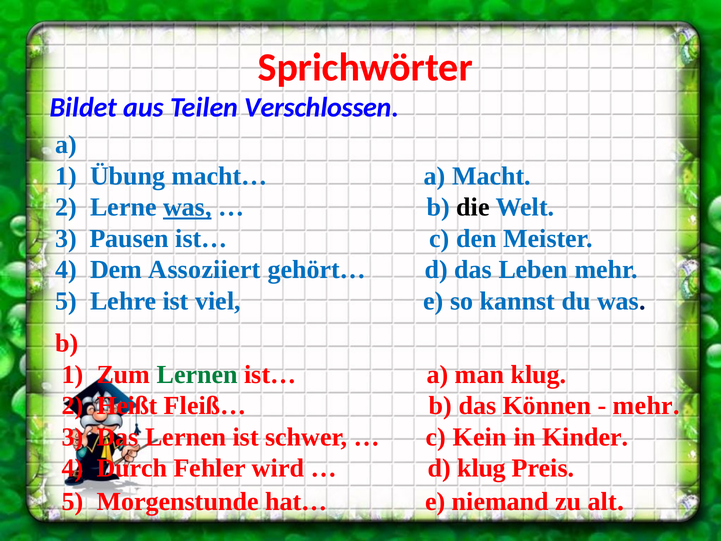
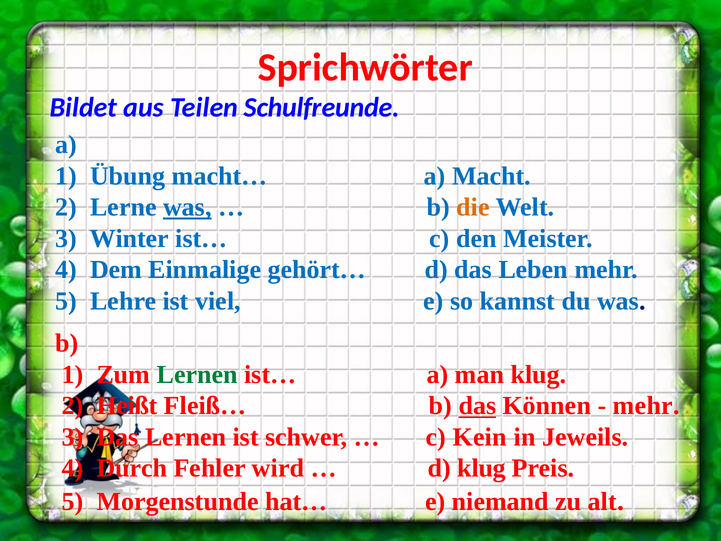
Verschlossen: Verschlossen -> Schulfreunde
die colour: black -> orange
Pausen: Pausen -> Winter
Assoziiert: Assoziiert -> Einmalige
das at (477, 406) underline: none -> present
Kinder: Kinder -> Jeweils
